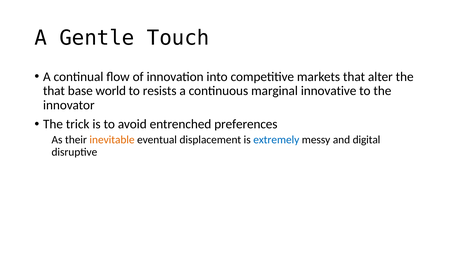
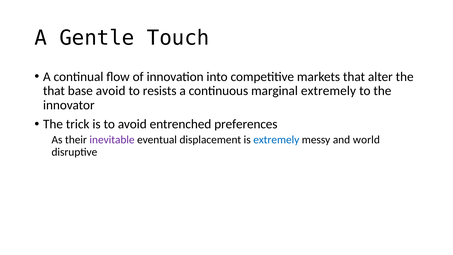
base world: world -> avoid
marginal innovative: innovative -> extremely
inevitable colour: orange -> purple
digital: digital -> world
